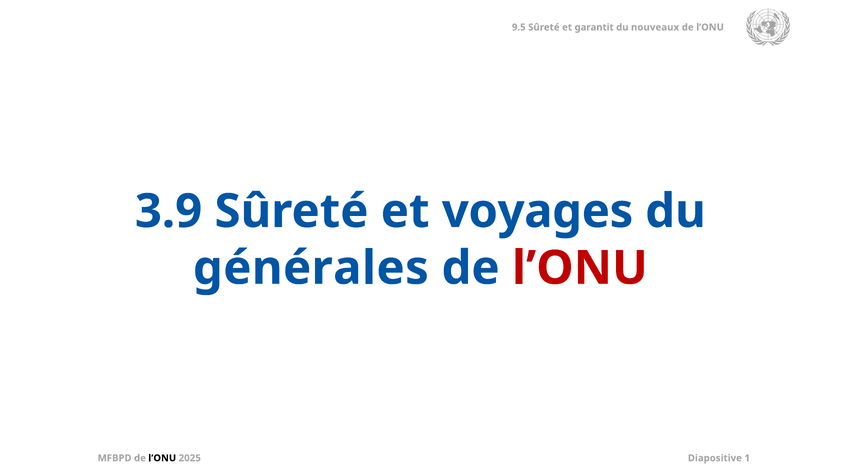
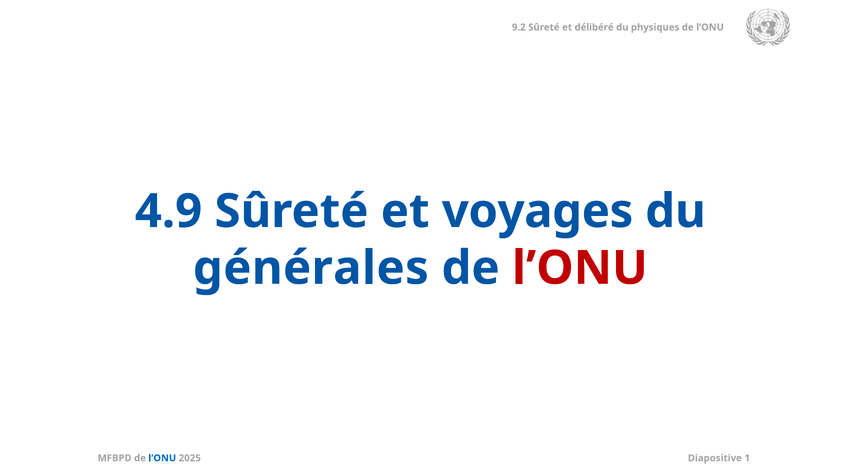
9.5: 9.5 -> 9.2
garantit: garantit -> délibéré
nouveaux: nouveaux -> physiques
3.9: 3.9 -> 4.9
l’ONU at (162, 458) colour: black -> blue
